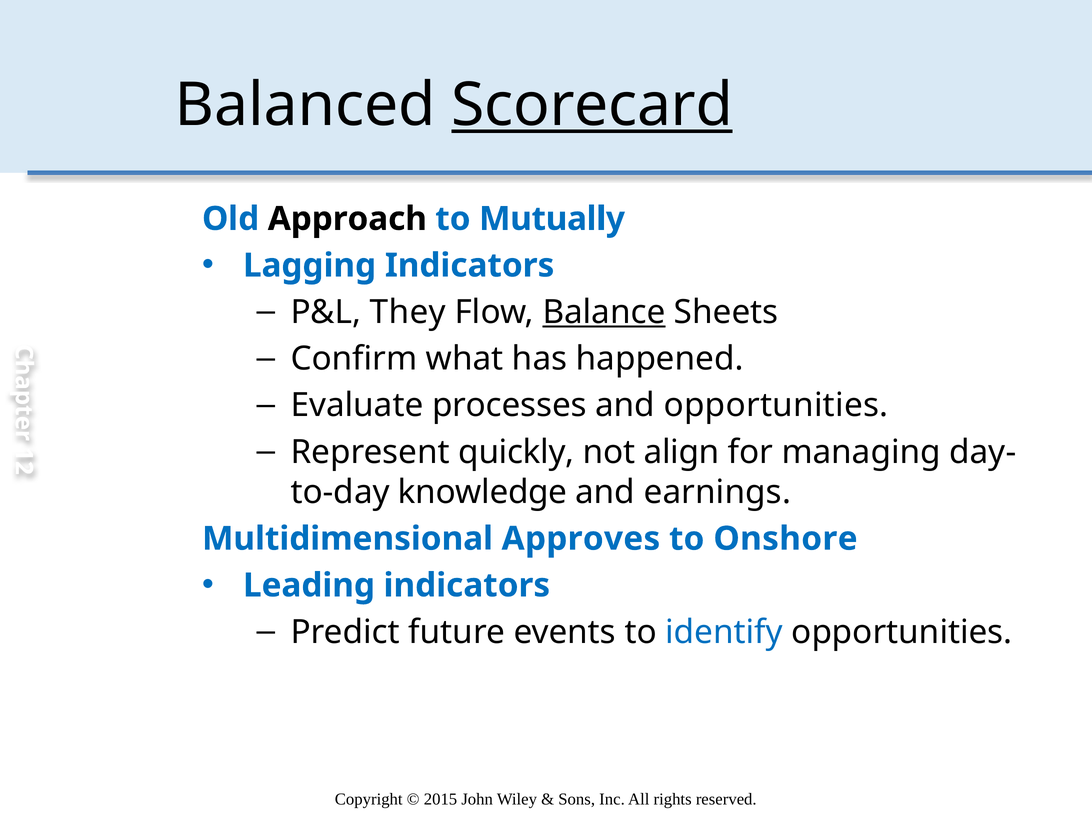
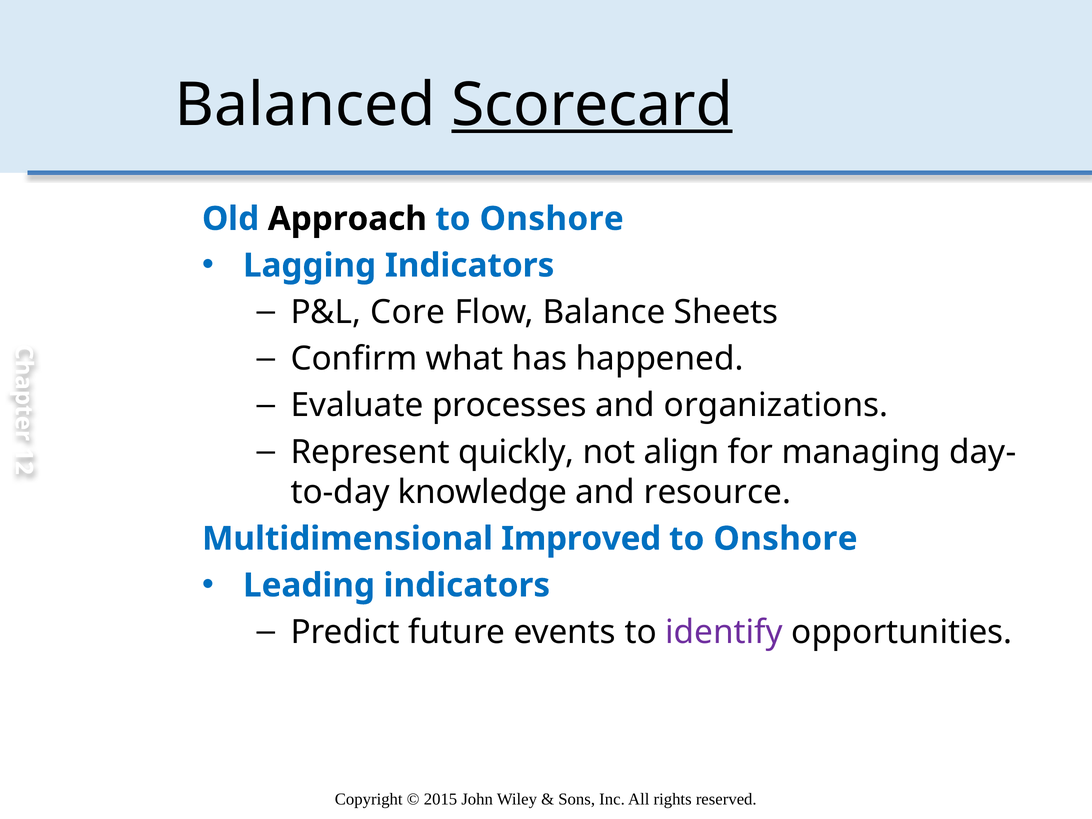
Mutually at (552, 219): Mutually -> Onshore
They: They -> Core
Balance underline: present -> none
and opportunities: opportunities -> organizations
earnings: earnings -> resource
Approves: Approves -> Improved
identify colour: blue -> purple
